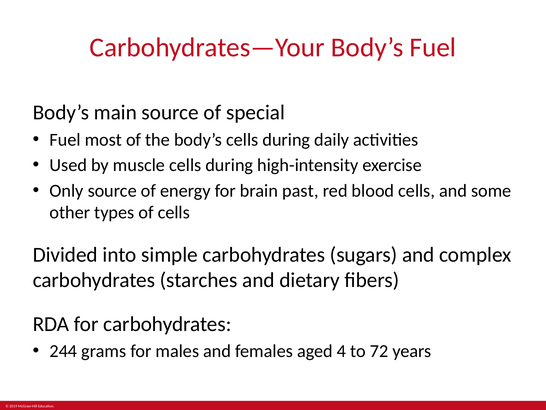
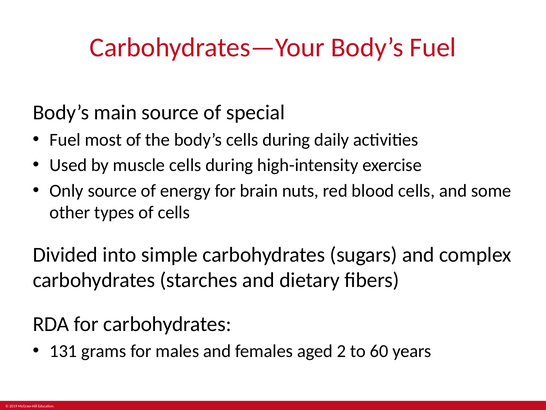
past: past -> nuts
244: 244 -> 131
4: 4 -> 2
72: 72 -> 60
